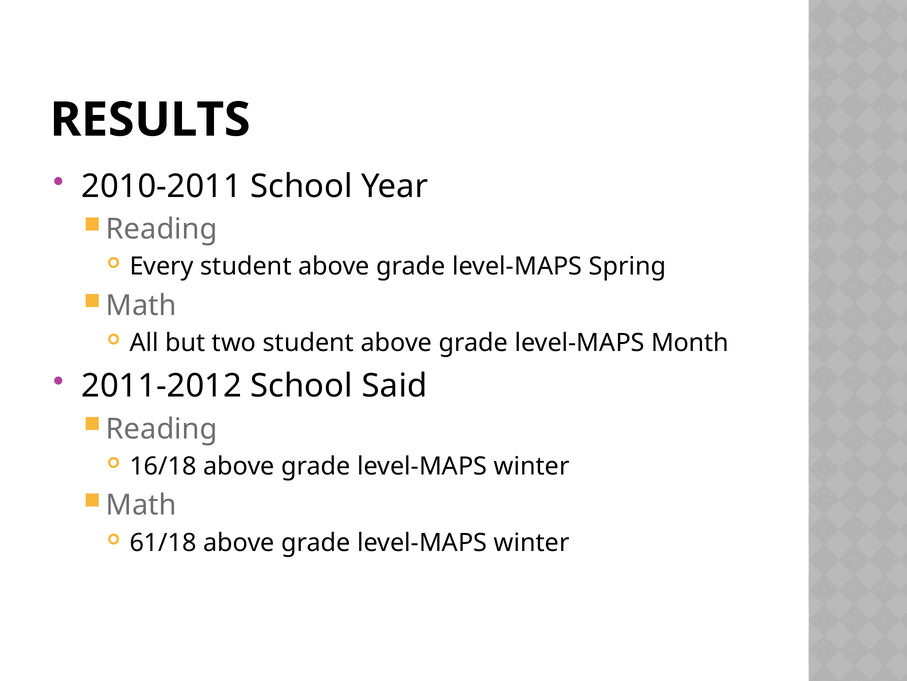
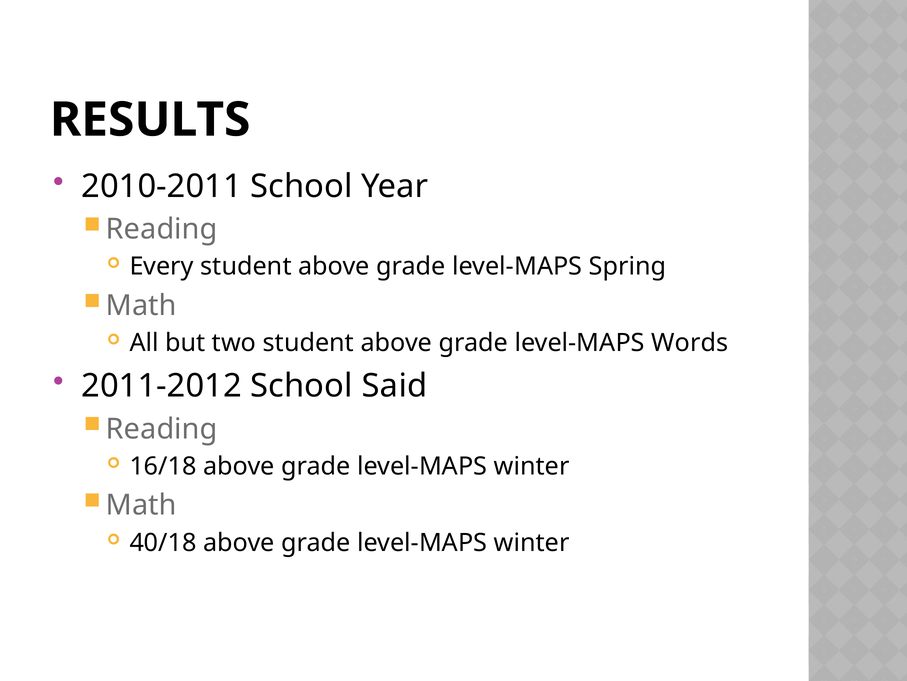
Month: Month -> Words
61/18: 61/18 -> 40/18
